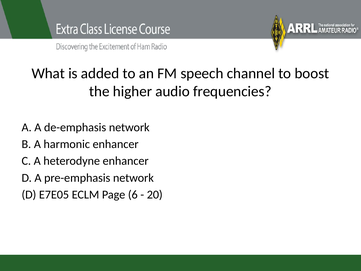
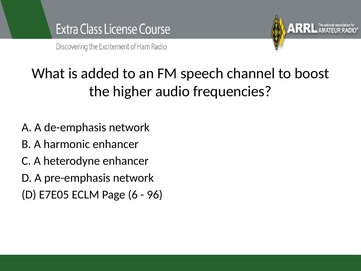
20: 20 -> 96
